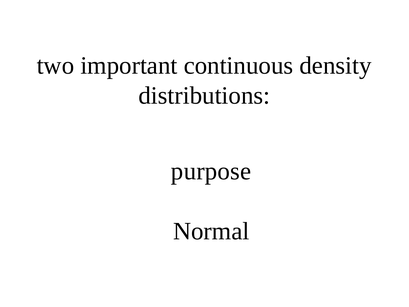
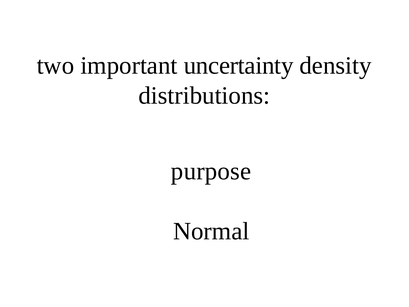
continuous: continuous -> uncertainty
